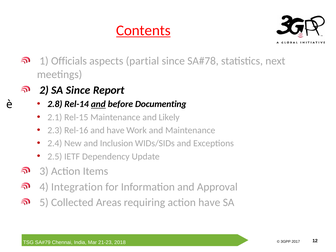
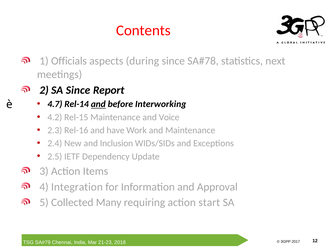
Contents underline: present -> none
partial: partial -> during
2.8: 2.8 -> 4.7
Documenting: Documenting -> Interworking
2.1: 2.1 -> 4.2
Likely: Likely -> Voice
Areas: Areas -> Many
action have: have -> start
